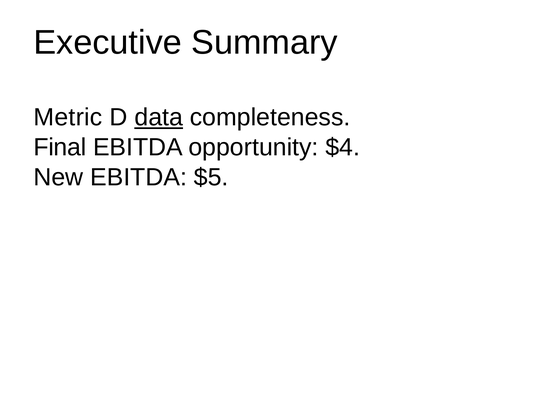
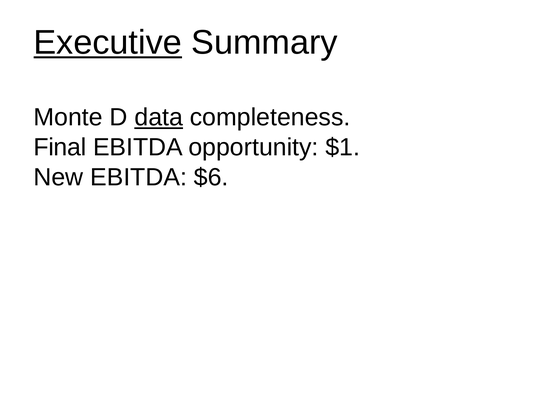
Executive underline: none -> present
Metric: Metric -> Monte
$4: $4 -> $1
$5: $5 -> $6
